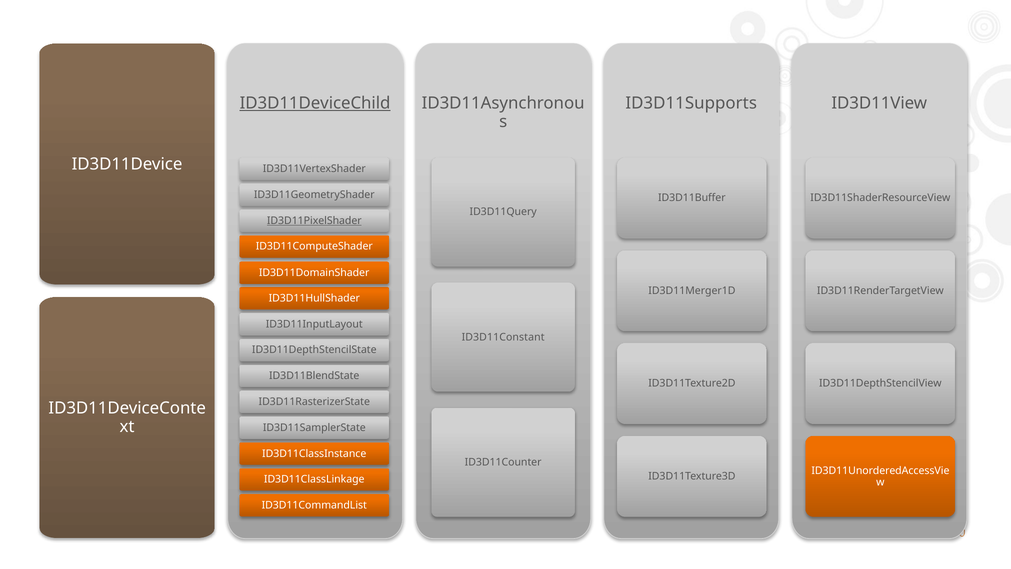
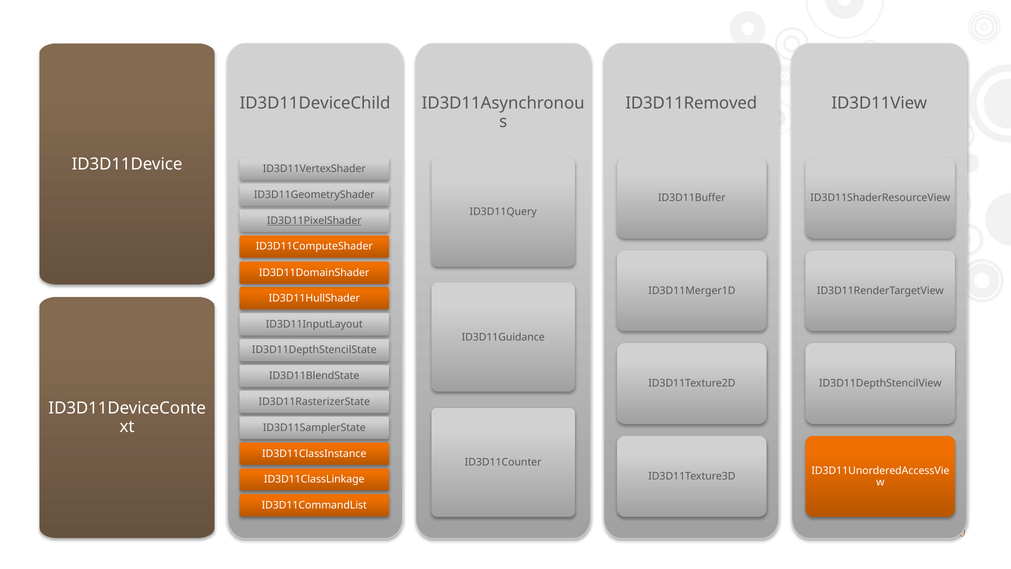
ID3D11DeviceChild underline: present -> none
ID3D11Supports: ID3D11Supports -> ID3D11Removed
ID3D11Constant: ID3D11Constant -> ID3D11Guidance
